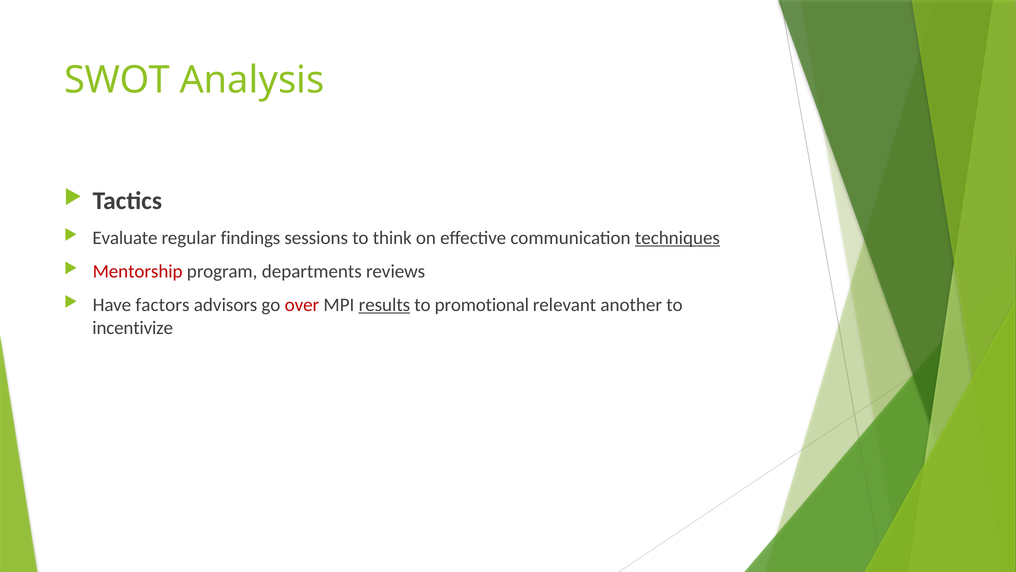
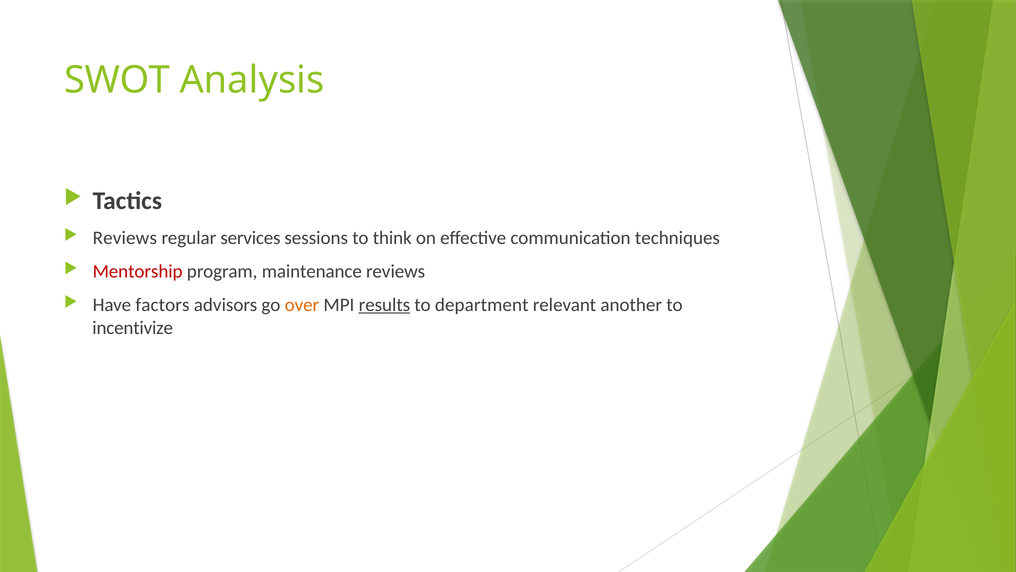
Evaluate at (125, 238): Evaluate -> Reviews
findings: findings -> services
techniques underline: present -> none
departments: departments -> maintenance
over colour: red -> orange
promotional: promotional -> department
